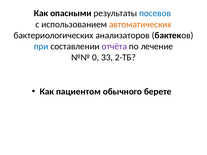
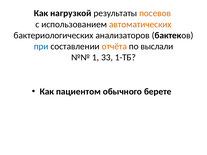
опасными: опасными -> нагрузкой
посевов colour: blue -> orange
отчёта colour: purple -> orange
лечение: лечение -> выслали
0: 0 -> 1
2-ТБ: 2-ТБ -> 1-ТБ
